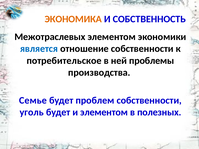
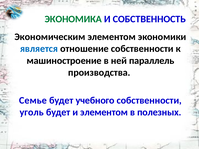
ЭКОНОМИКА colour: orange -> green
Межотраслевых: Межотраслевых -> Экономическим
потребительское: потребительское -> машиностроение
проблемы: проблемы -> параллель
проблем: проблем -> учебного
